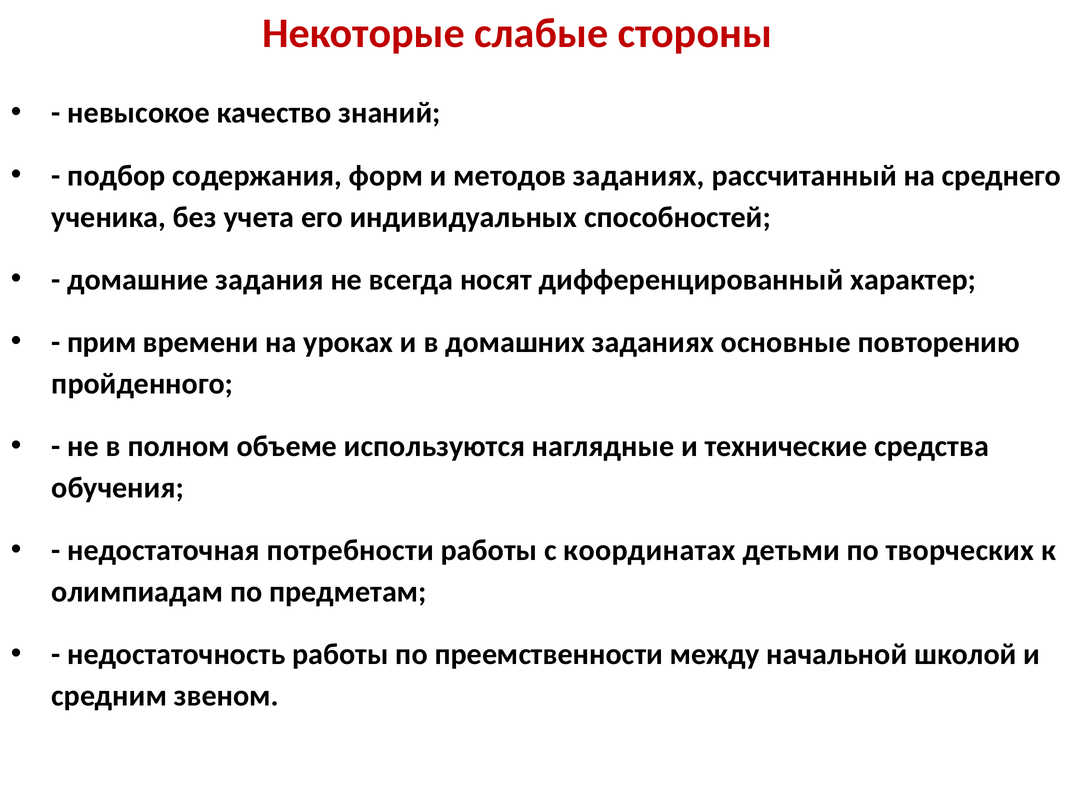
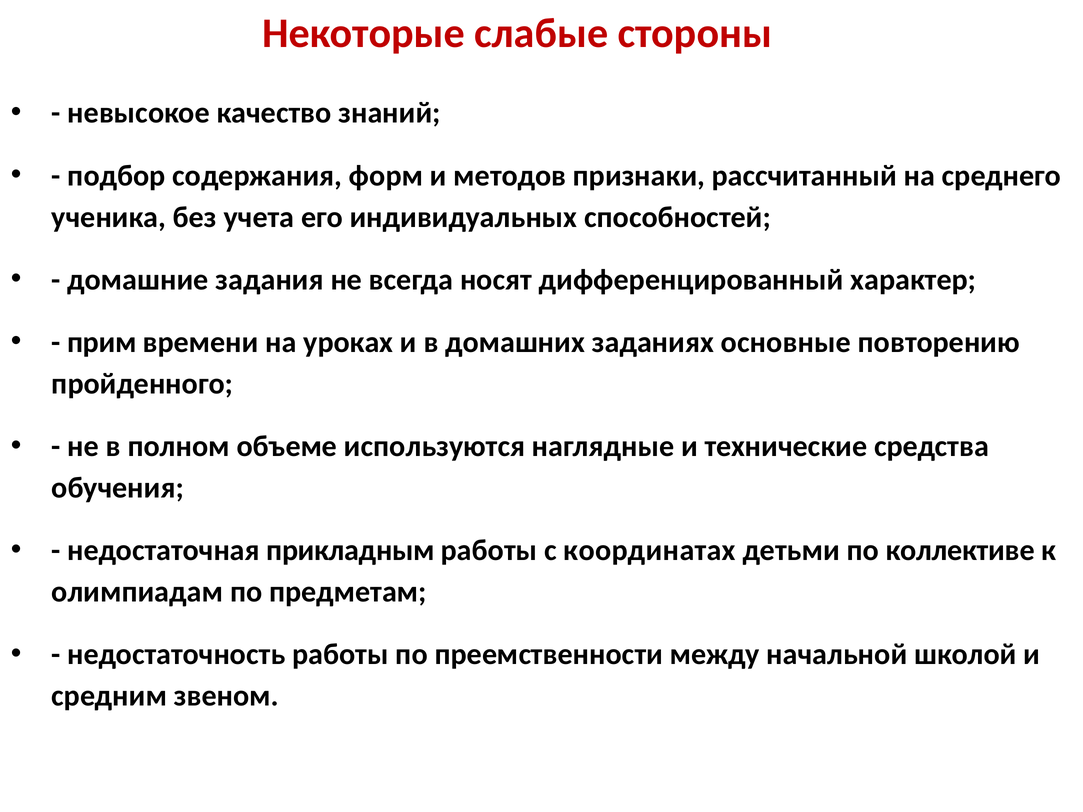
методов заданиях: заданиях -> признаки
потребности: потребности -> прикладным
творческих: творческих -> коллективе
